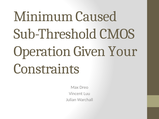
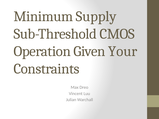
Caused: Caused -> Supply
